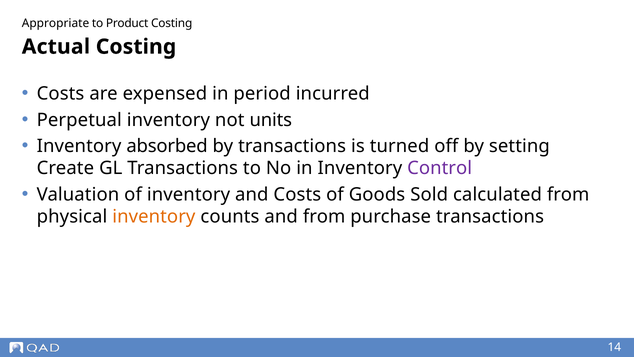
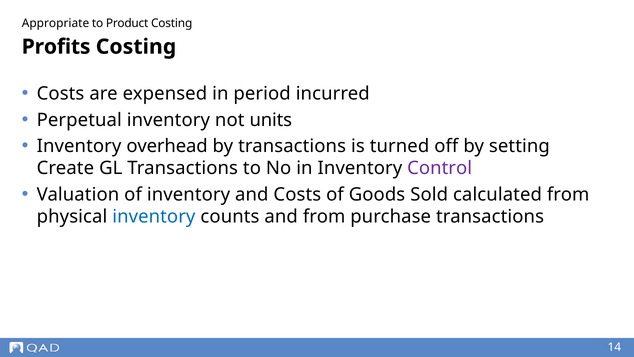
Actual: Actual -> Profits
absorbed: absorbed -> overhead
inventory at (154, 217) colour: orange -> blue
